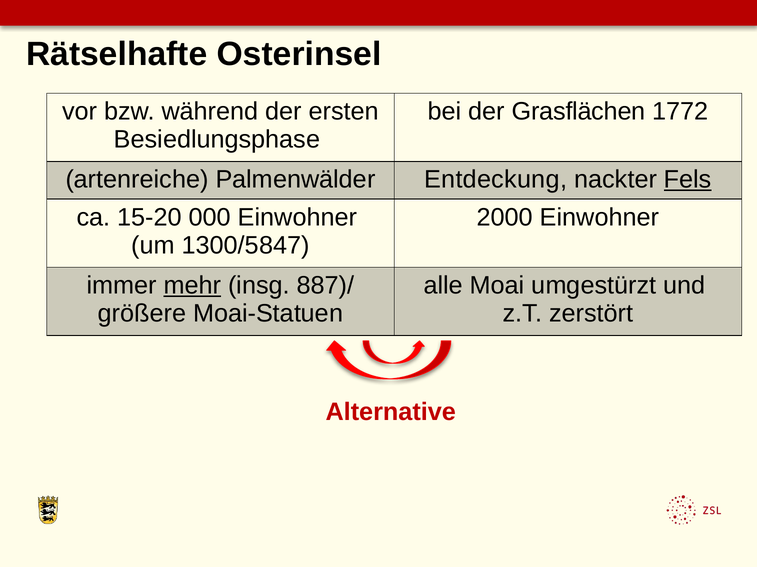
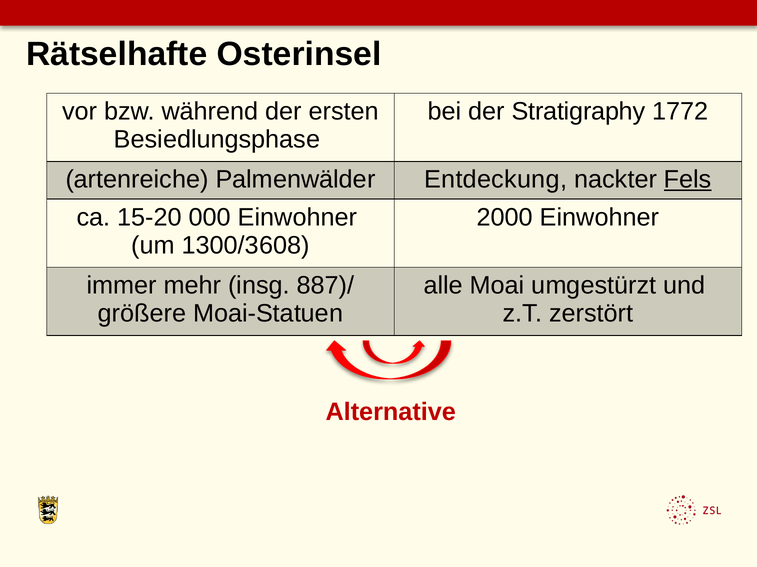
Grasflächen: Grasflächen -> Stratigraphy
1300/5847: 1300/5847 -> 1300/3608
mehr underline: present -> none
